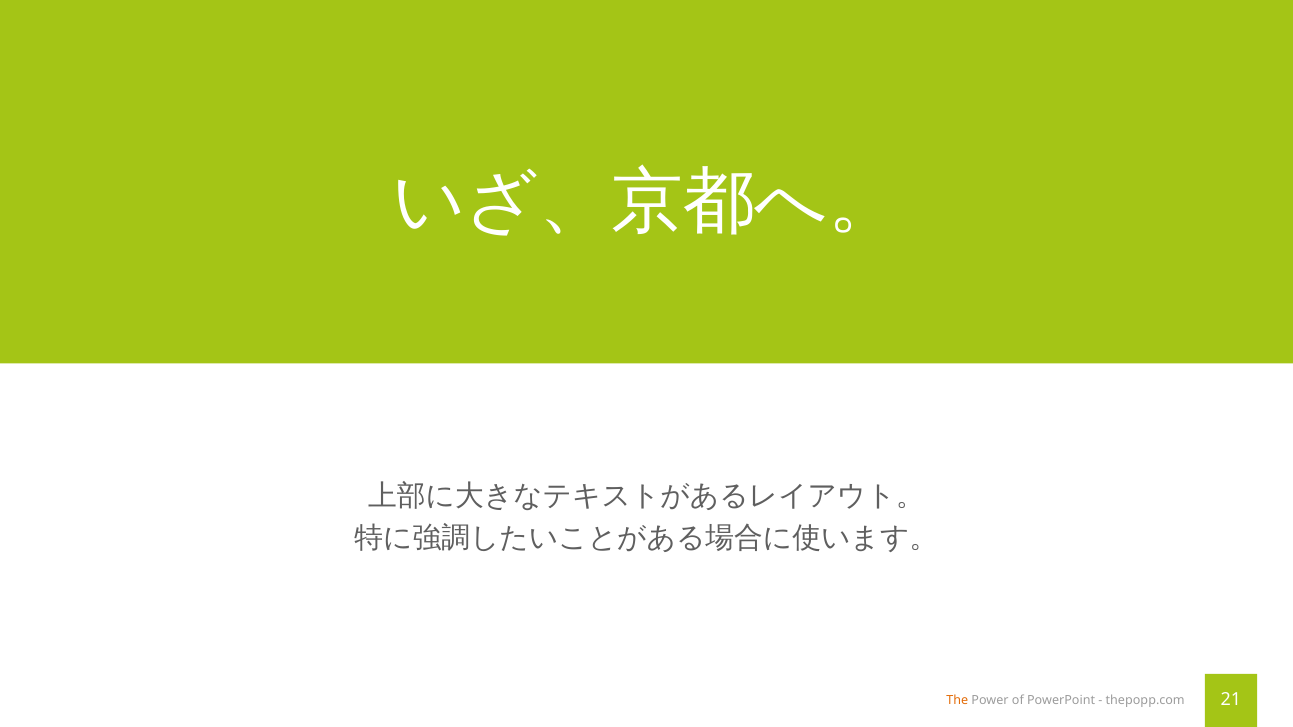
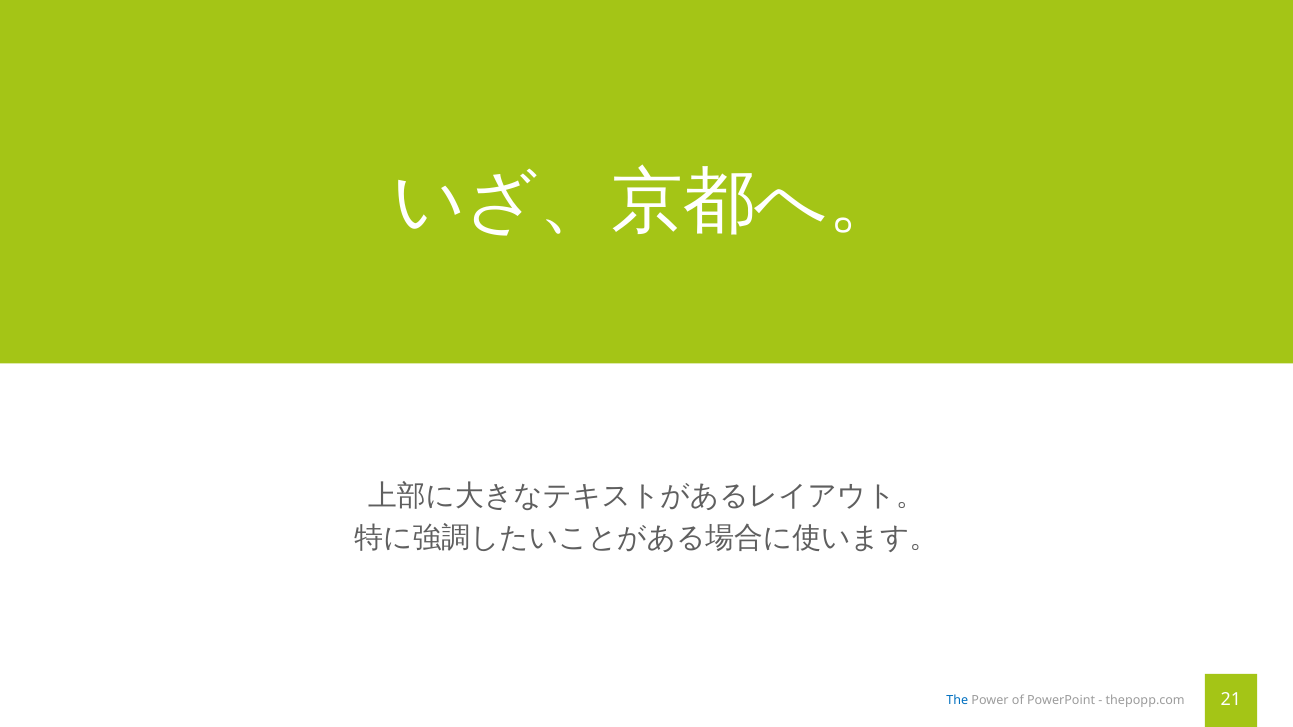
The colour: orange -> blue
